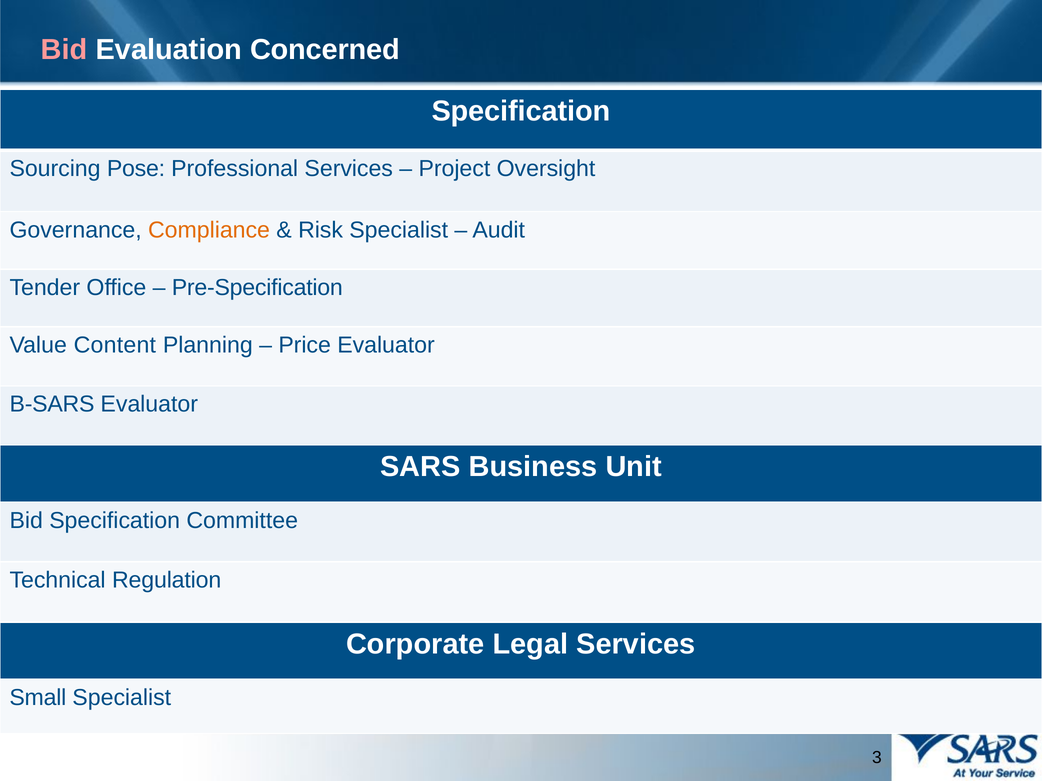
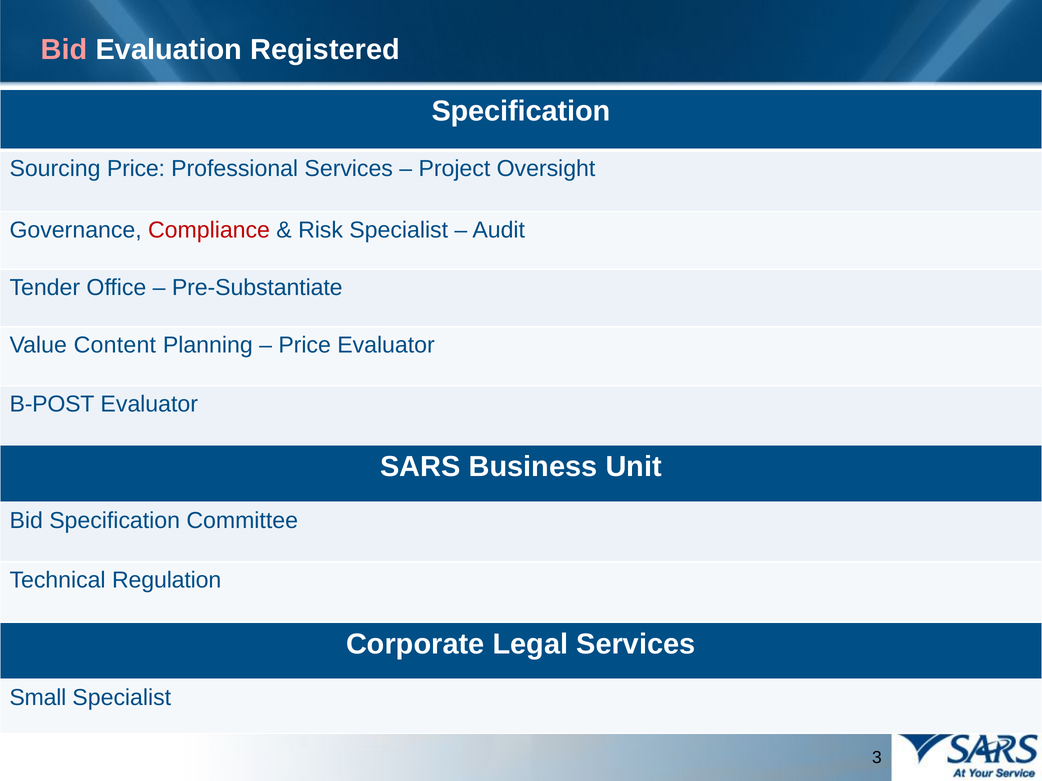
Concerned: Concerned -> Registered
Sourcing Pose: Pose -> Price
Compliance colour: orange -> red
Pre-Specification: Pre-Specification -> Pre-Substantiate
B-SARS: B-SARS -> B-POST
